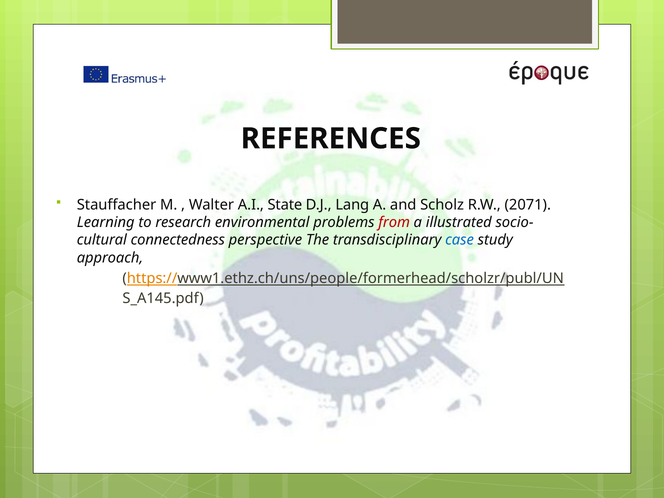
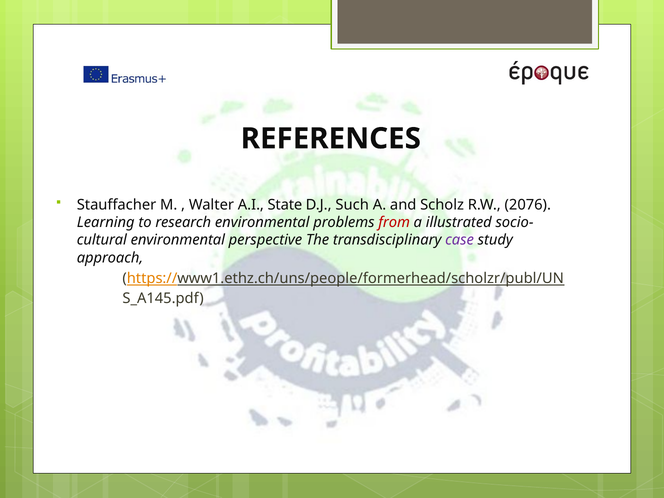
Lang: Lang -> Such
2071: 2071 -> 2076
connectedness at (178, 240): connectedness -> environmental
case colour: blue -> purple
